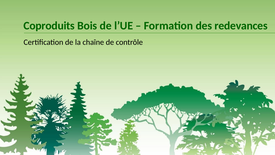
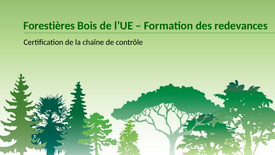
Coproduits: Coproduits -> Forestières
